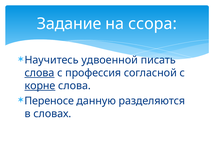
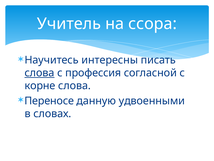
Задание: Задание -> Учитель
удвоенной: удвоенной -> интересны
корне underline: present -> none
разделяются: разделяются -> удвоенными
